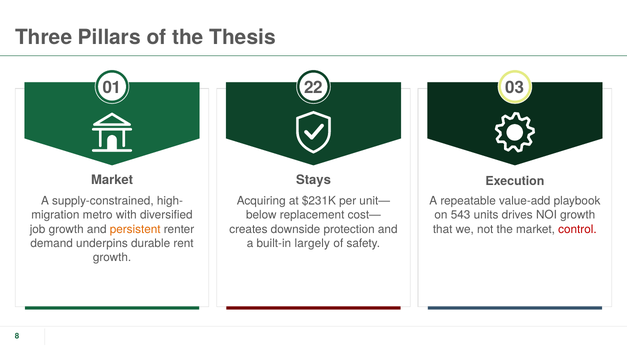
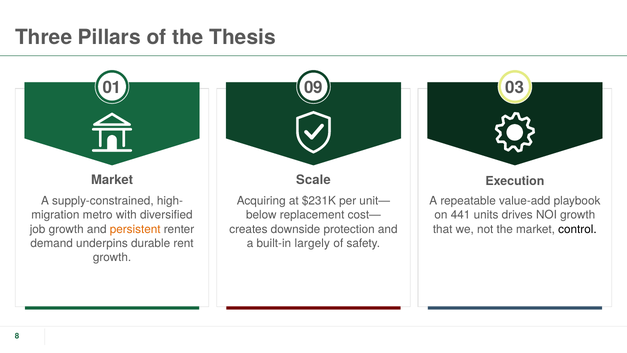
22: 22 -> 09
Stays: Stays -> Scale
543: 543 -> 441
control colour: red -> black
